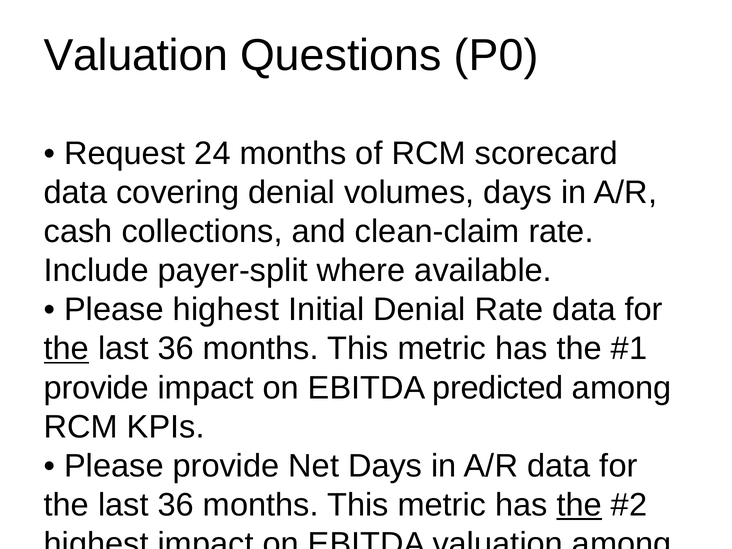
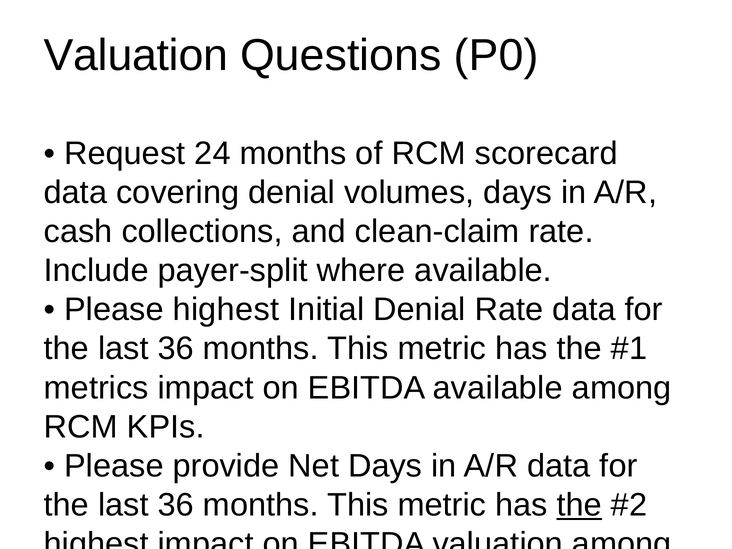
the at (66, 349) underline: present -> none
provide at (96, 388): provide -> metrics
EBITDA predicted: predicted -> available
